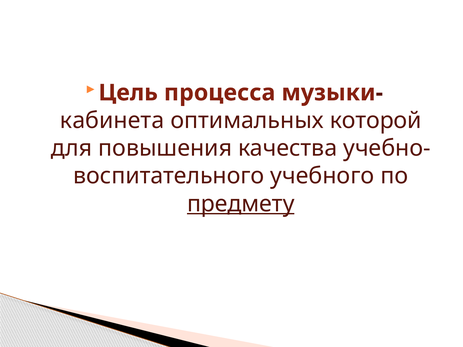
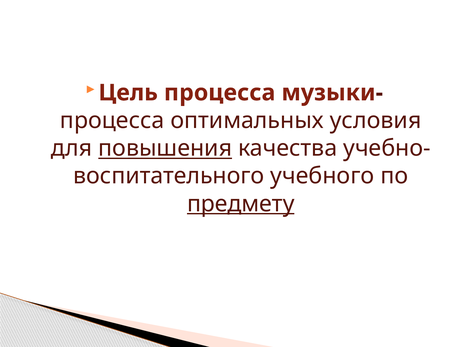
кабинета at (112, 121): кабинета -> процесса
которой: которой -> условия
повышения underline: none -> present
